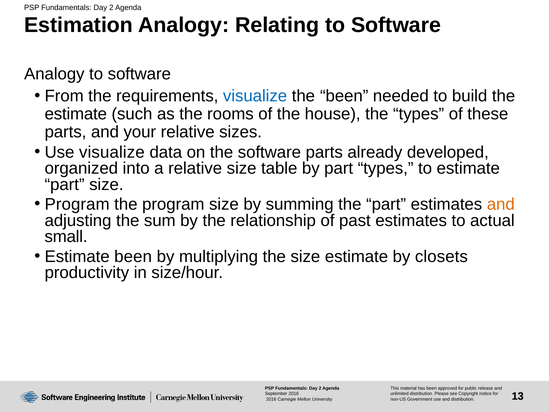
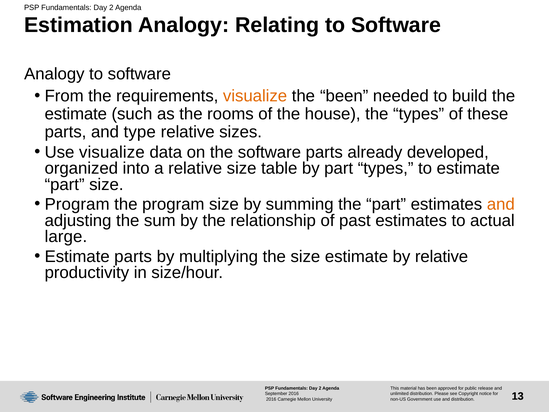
visualize at (255, 96) colour: blue -> orange
your: your -> type
small: small -> large
Estimate been: been -> parts
by closets: closets -> relative
